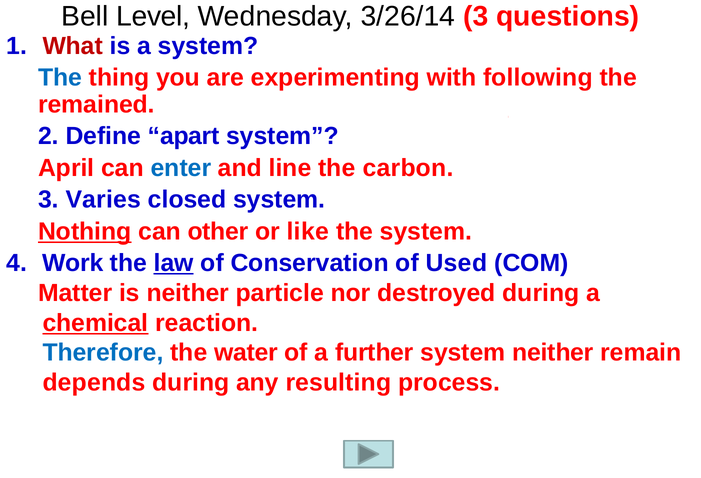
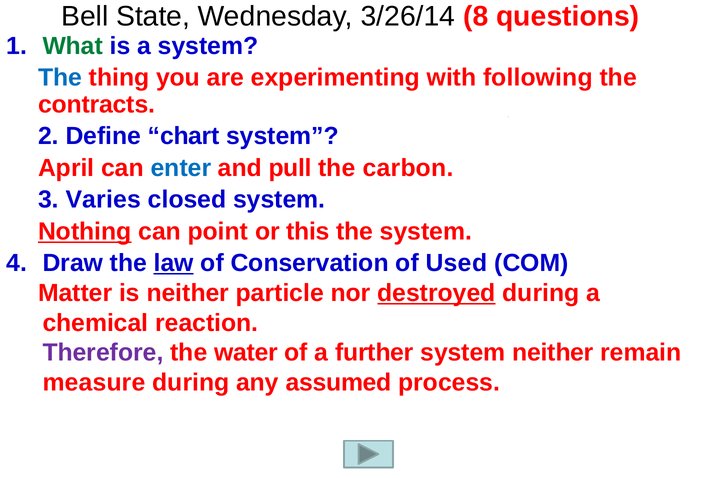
Level: Level -> State
3/26/14 3: 3 -> 8
What colour: red -> green
remained: remained -> contracts
apart: apart -> chart
line: line -> pull
other: other -> point
like: like -> this
Work: Work -> Draw
destroyed underline: none -> present
chemical underline: present -> none
Therefore colour: blue -> purple
depends: depends -> measure
resulting: resulting -> assumed
